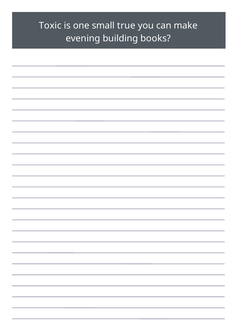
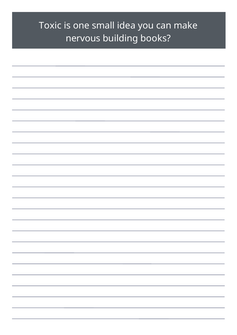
true: true -> idea
evening: evening -> nervous
